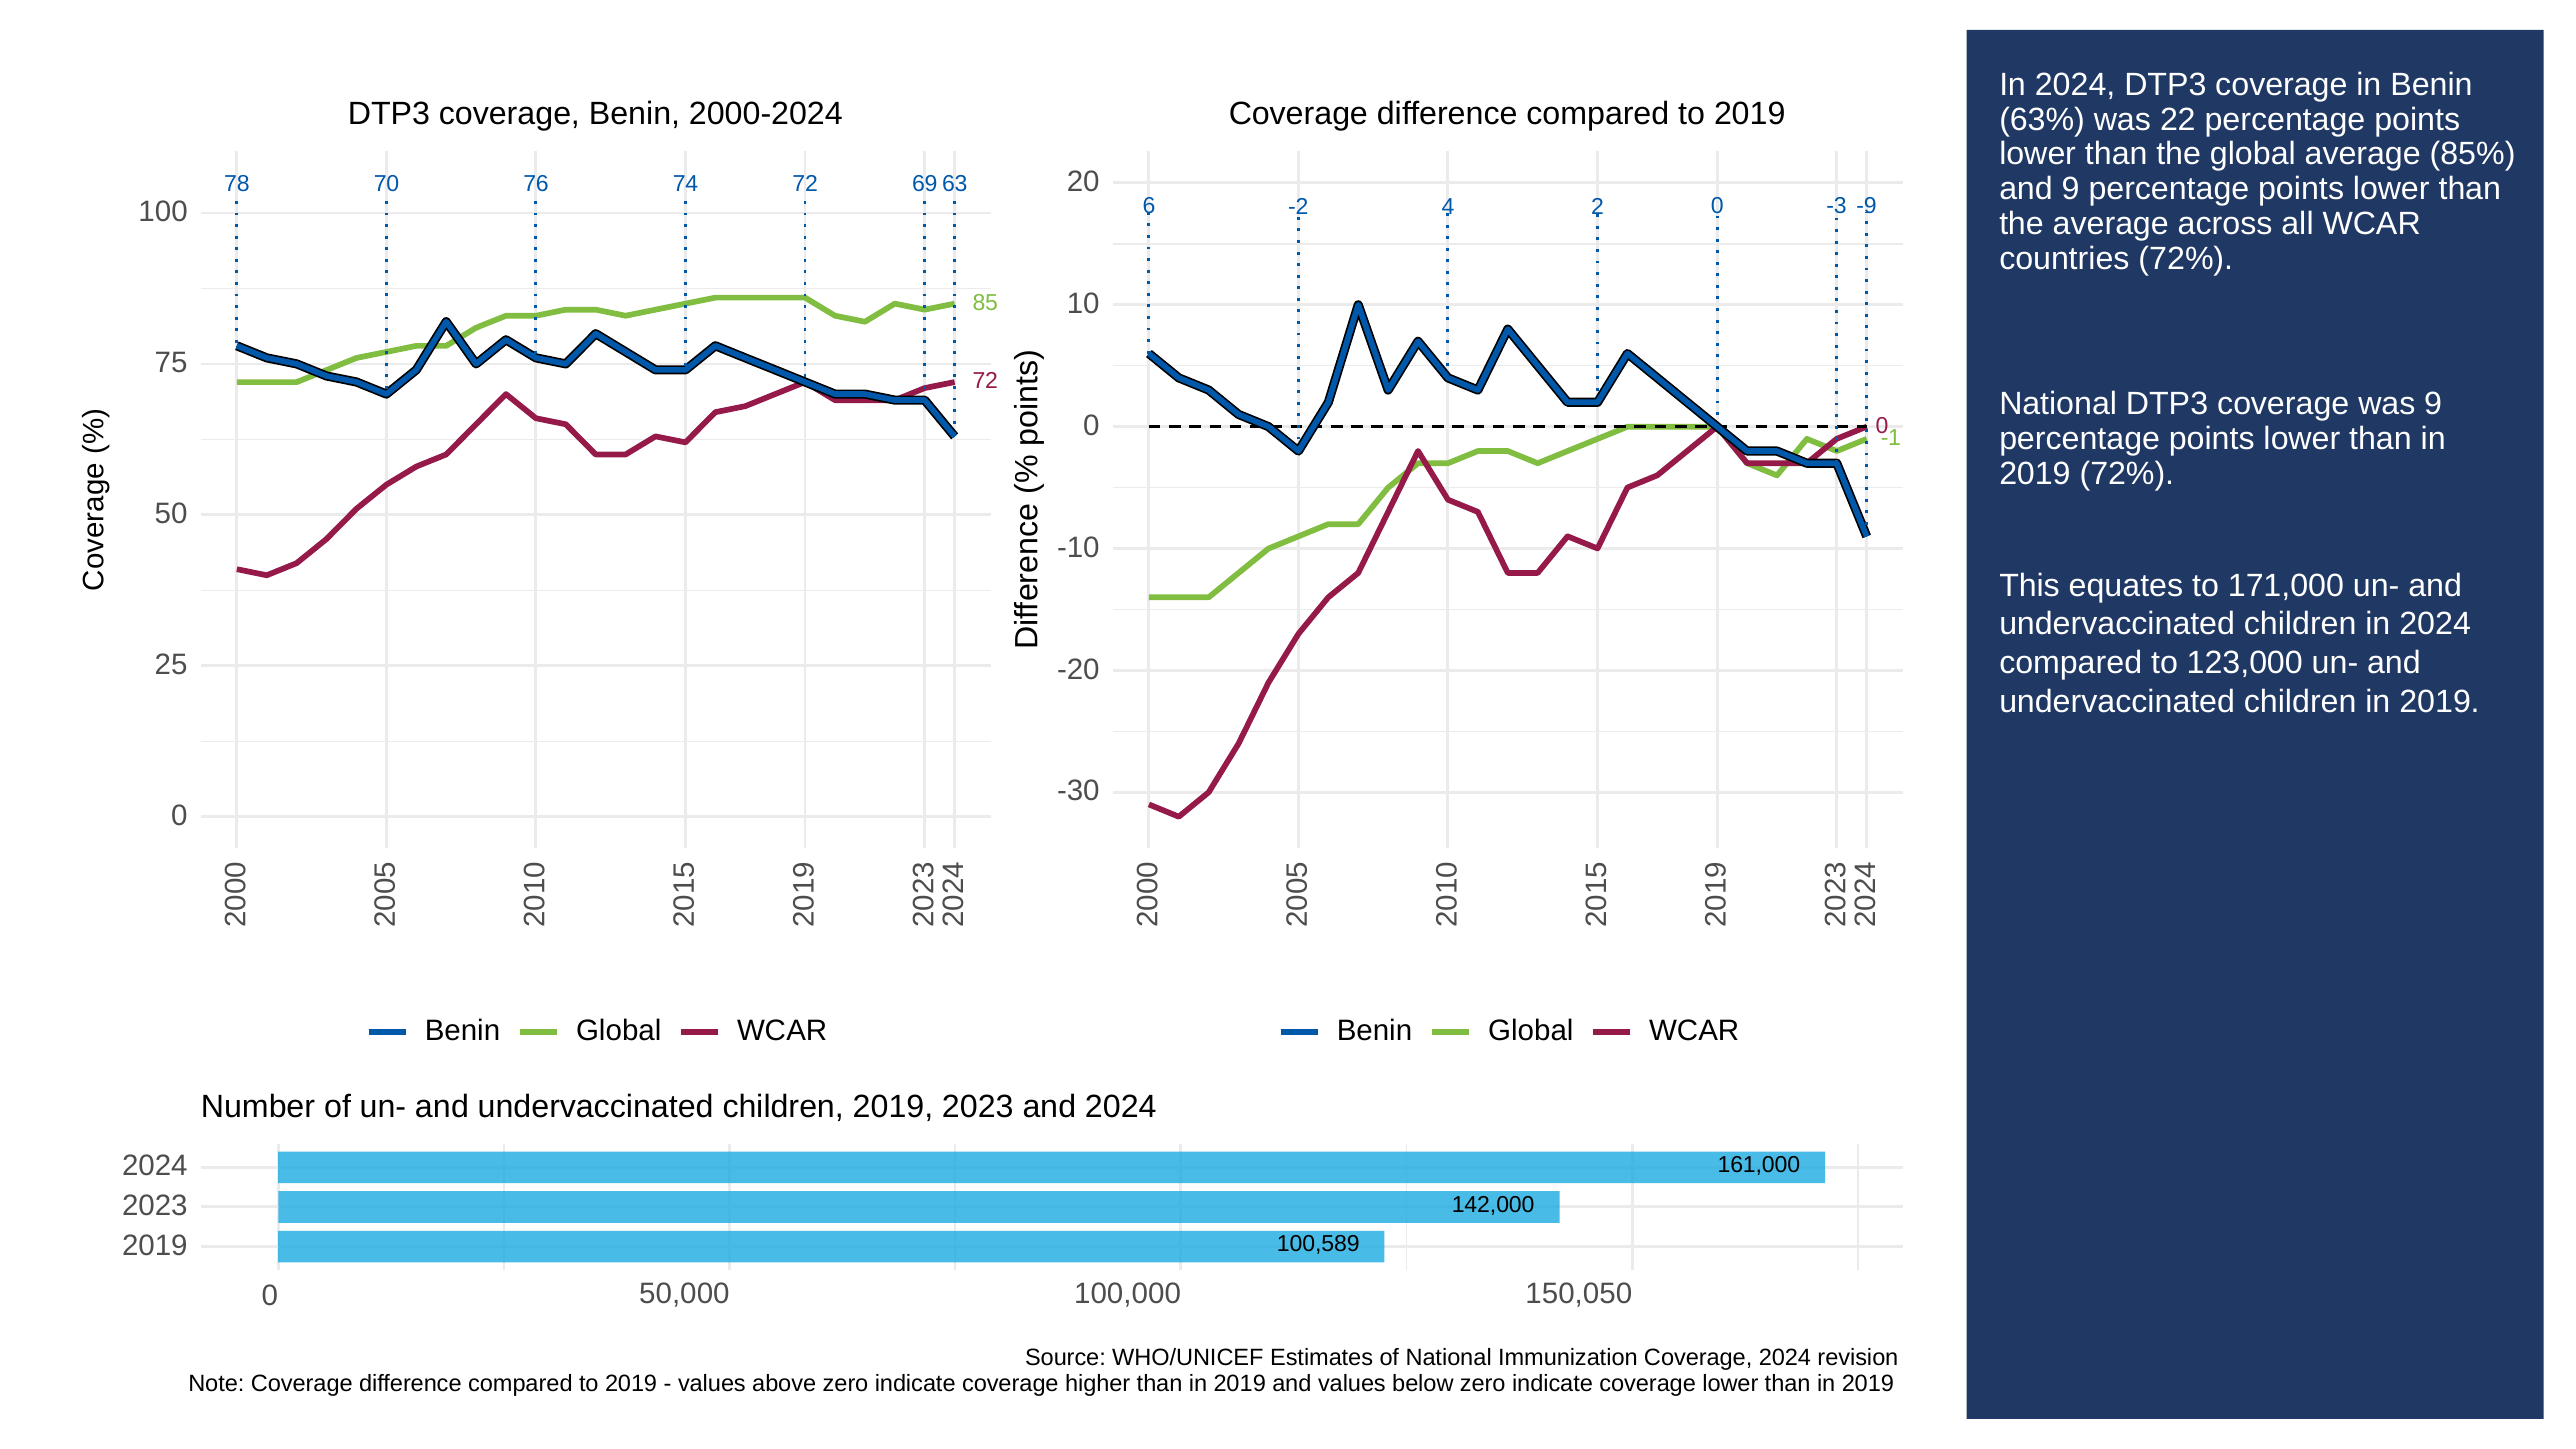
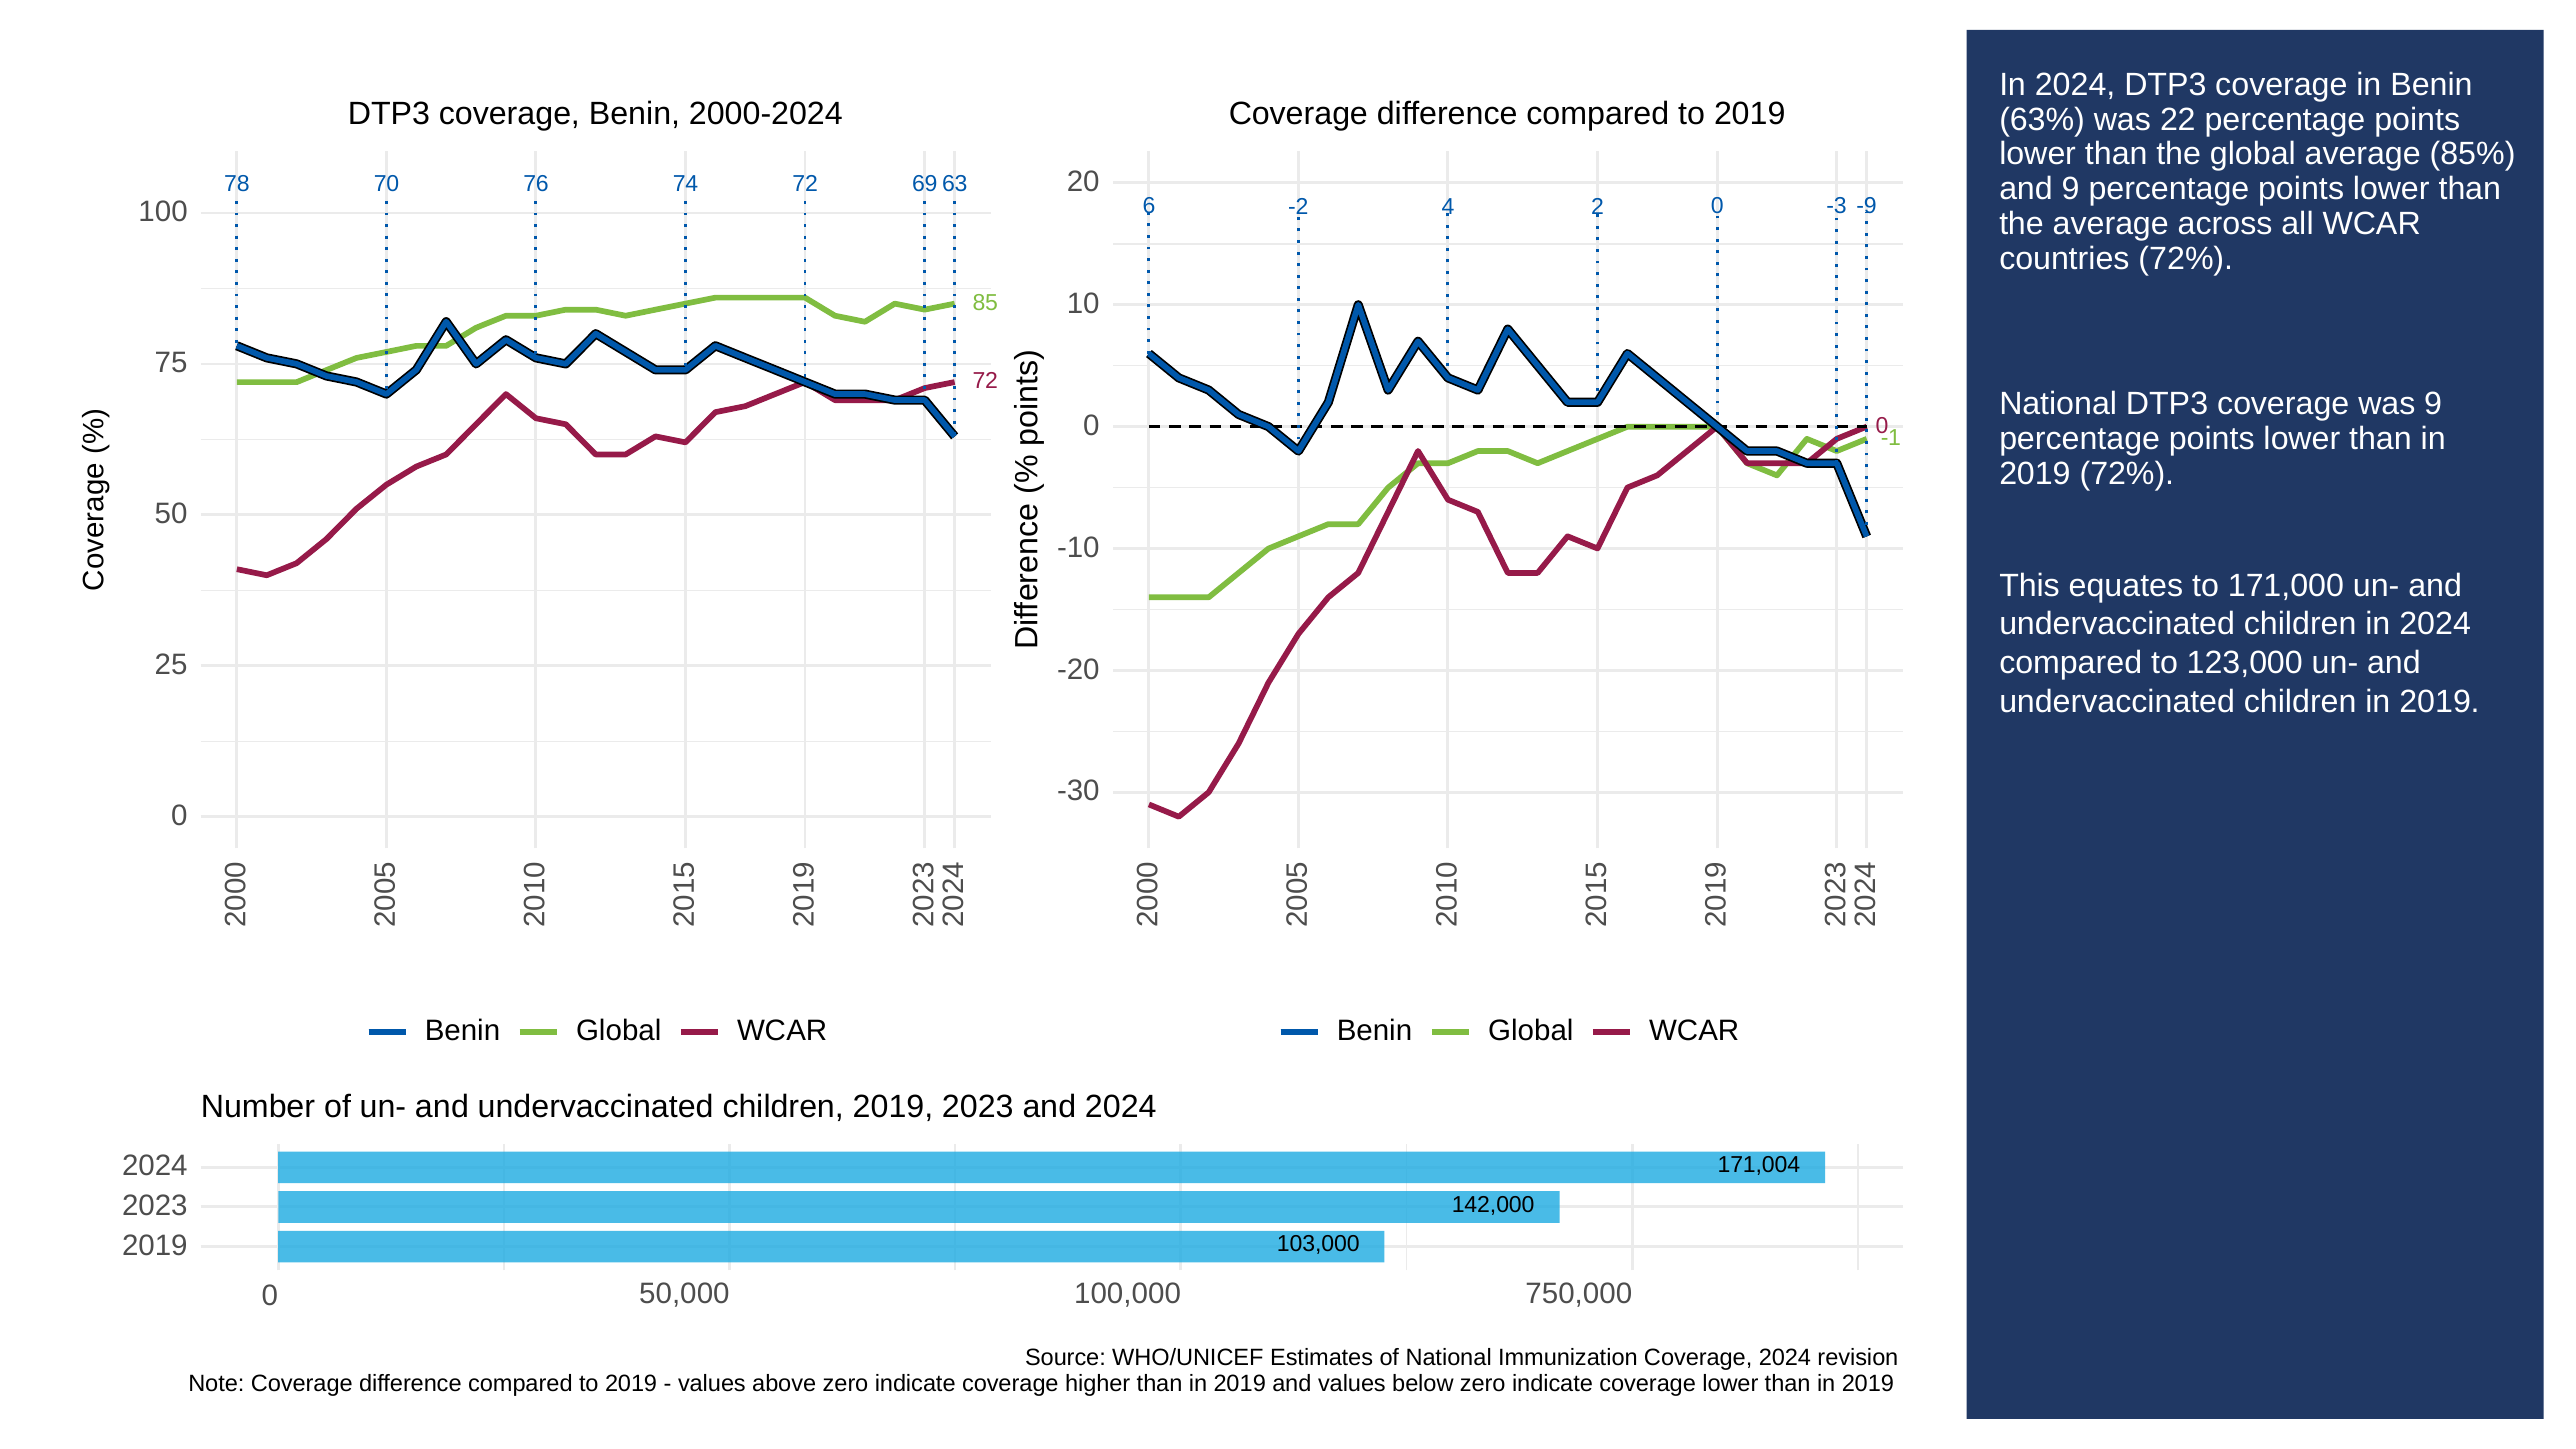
161,000: 161,000 -> 171,004
100,589: 100,589 -> 103,000
150,050: 150,050 -> 750,000
